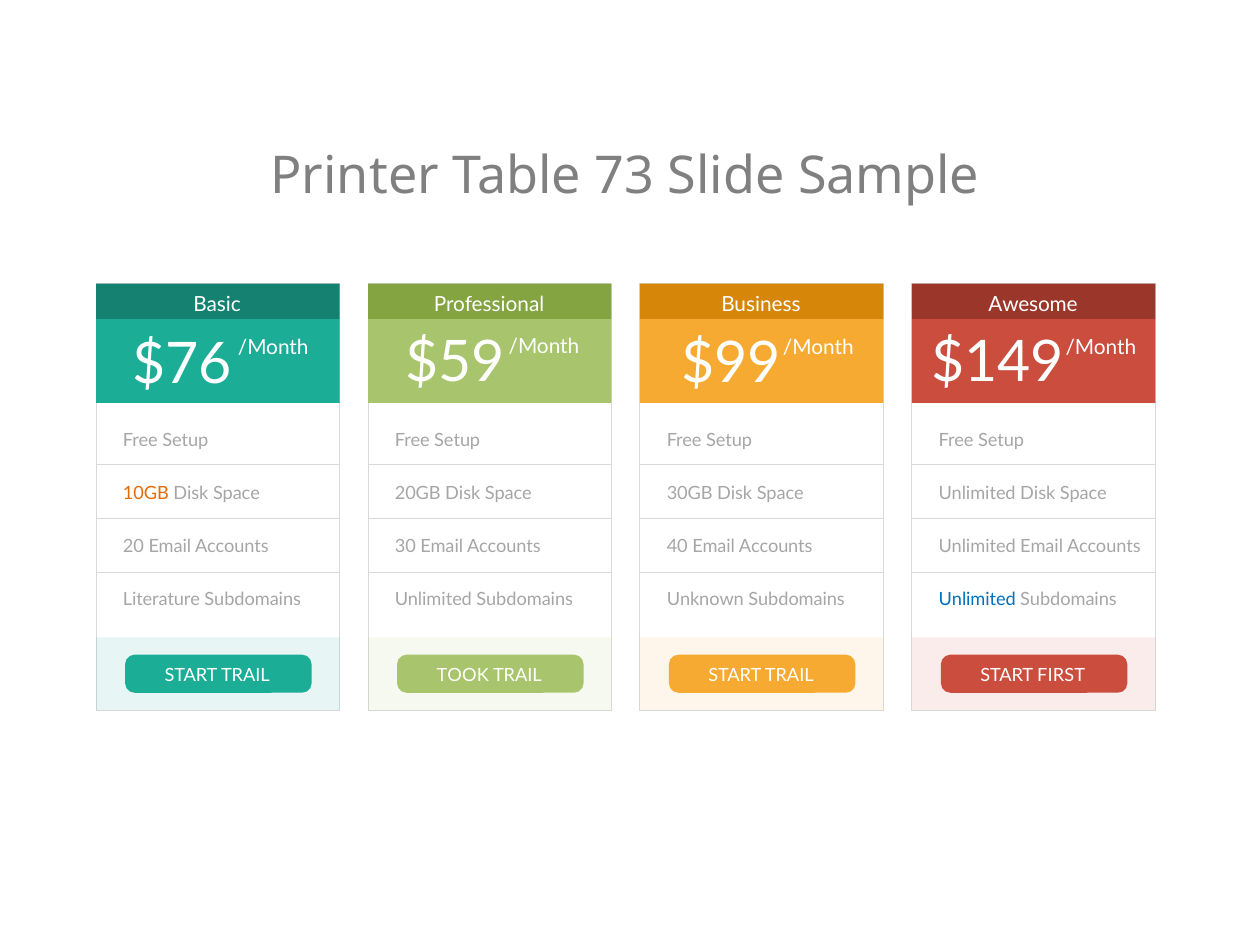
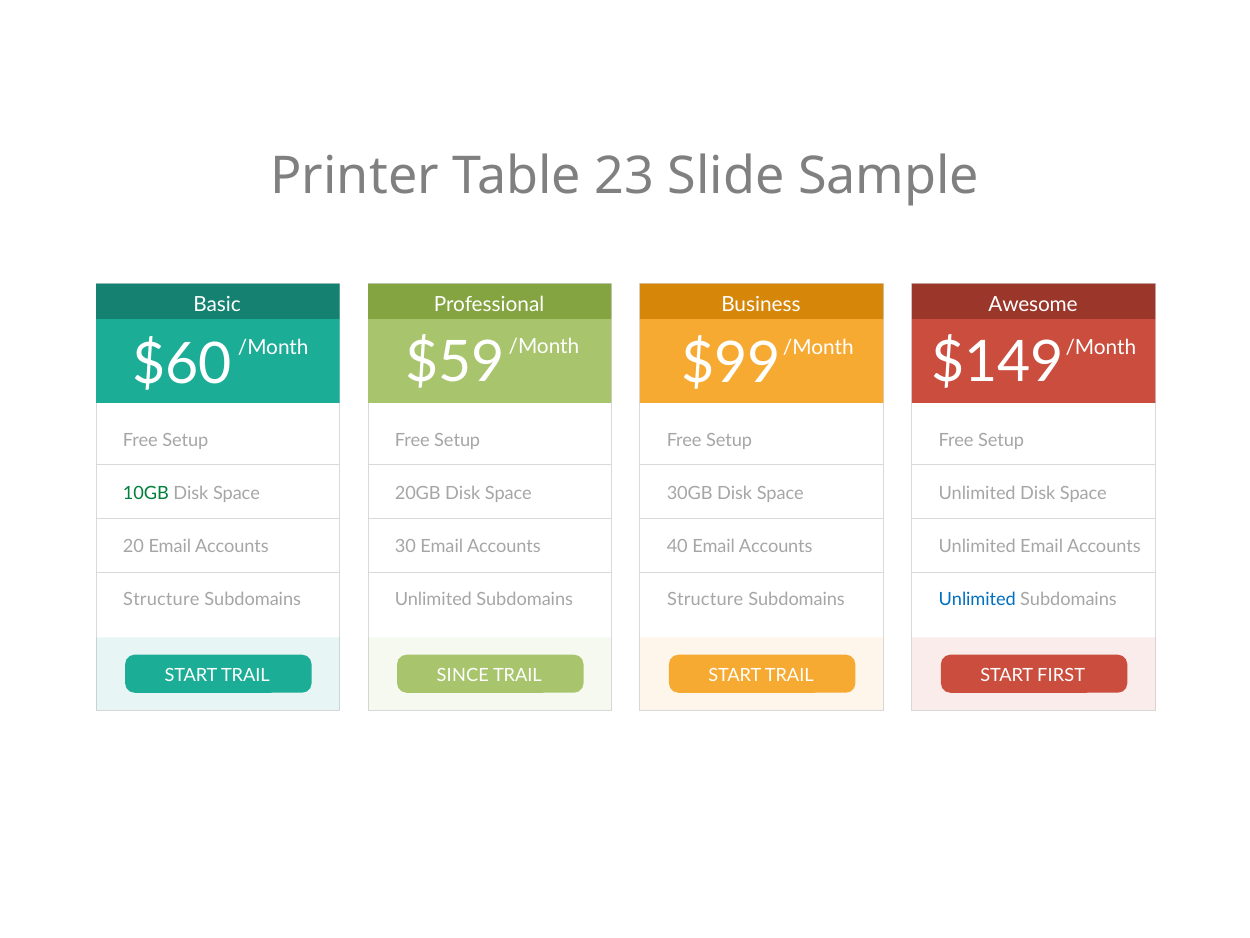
73: 73 -> 23
$76: $76 -> $60
10GB colour: orange -> green
Literature at (161, 600): Literature -> Structure
Unknown at (705, 600): Unknown -> Structure
TOOK: TOOK -> SINCE
